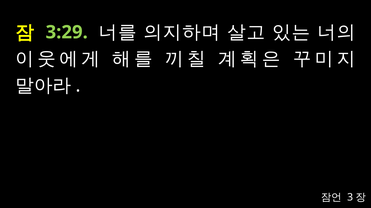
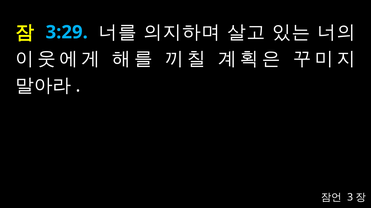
3:29 colour: light green -> light blue
